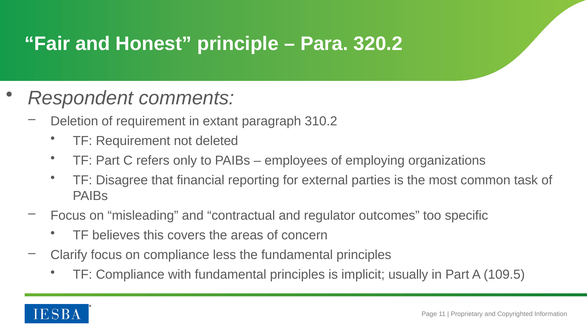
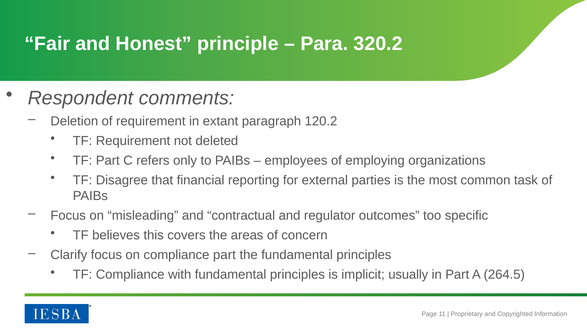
310.2: 310.2 -> 120.2
compliance less: less -> part
109.5: 109.5 -> 264.5
